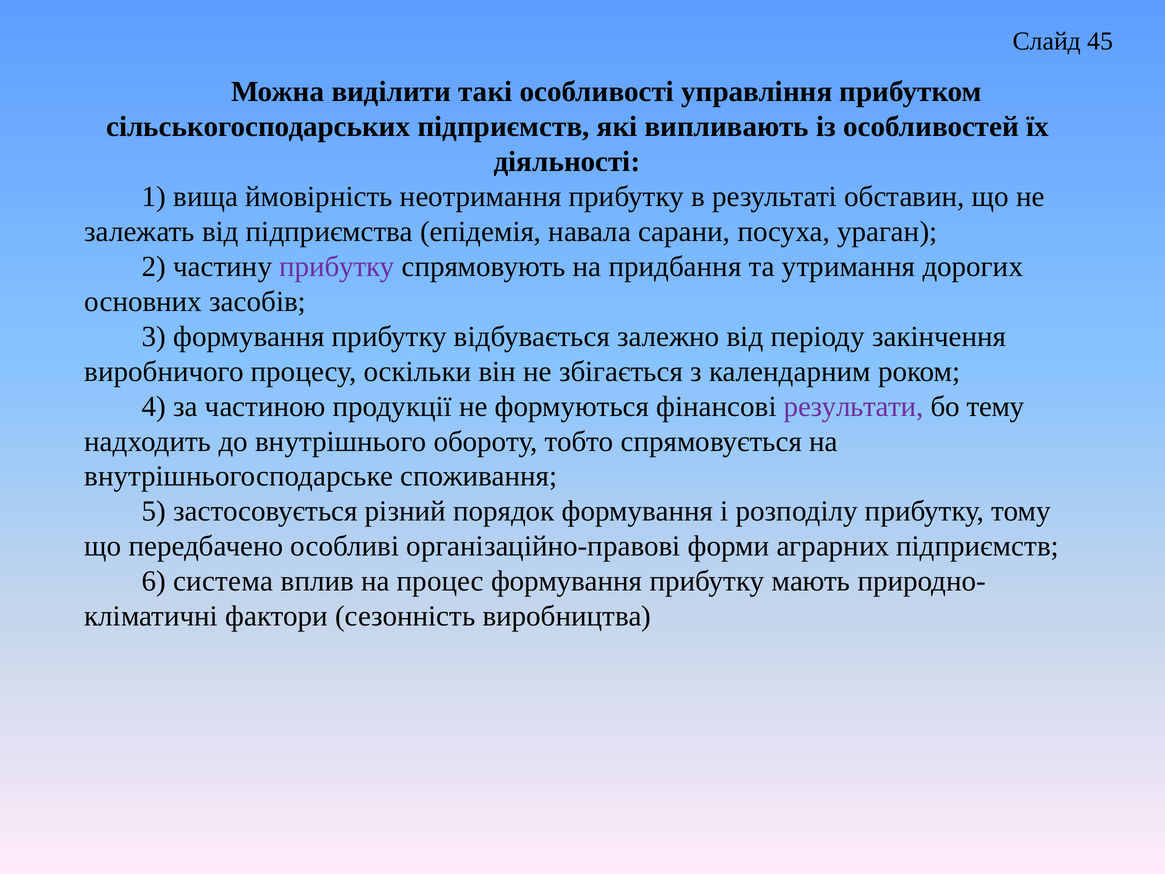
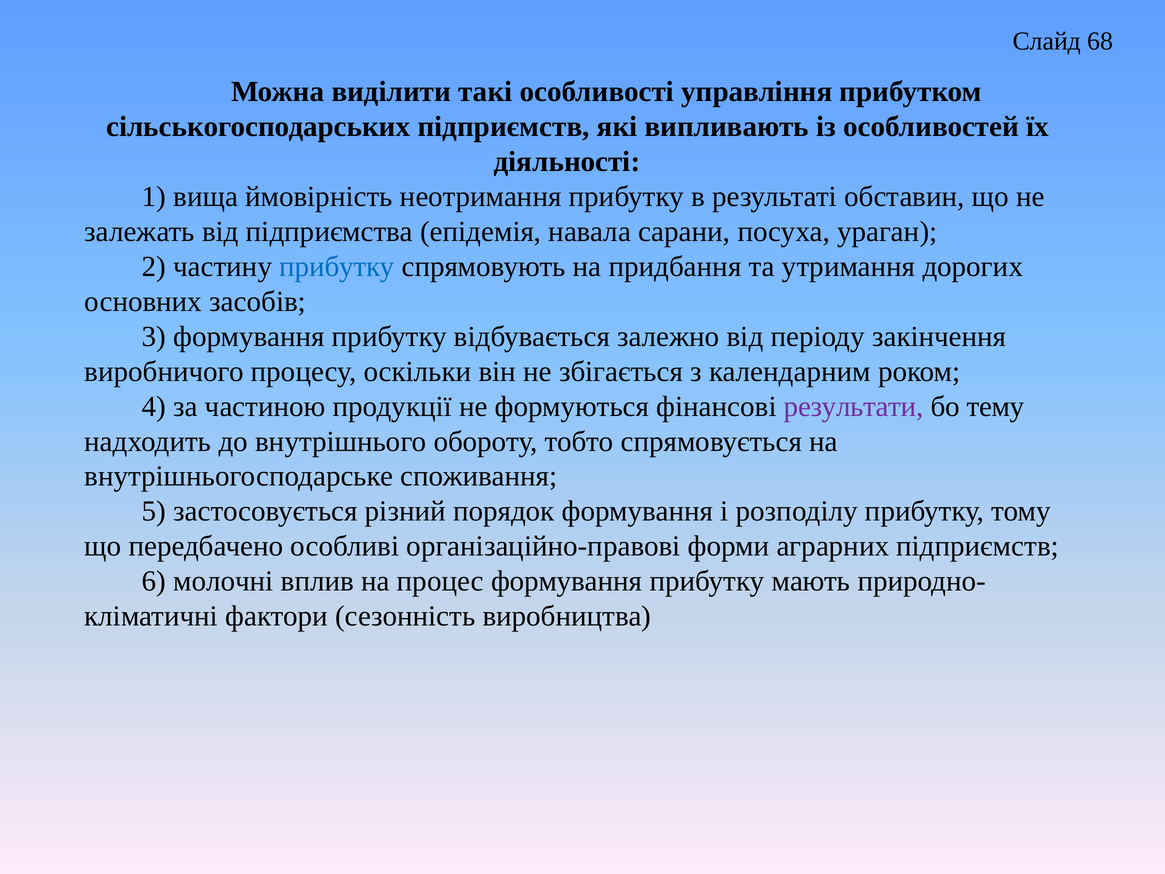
45: 45 -> 68
прибутку at (337, 267) colour: purple -> blue
система: система -> молочні
